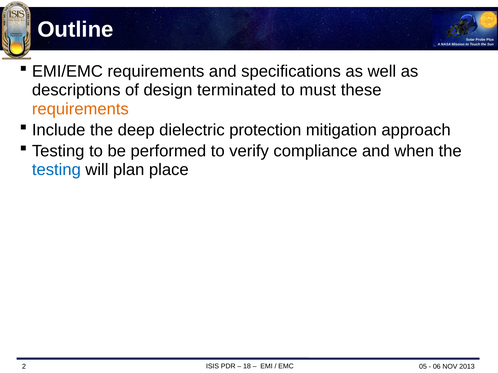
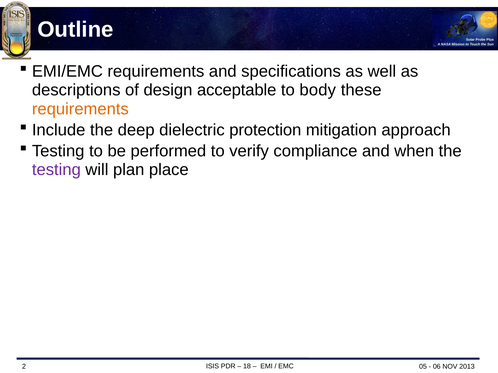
terminated: terminated -> acceptable
must: must -> body
testing at (56, 170) colour: blue -> purple
